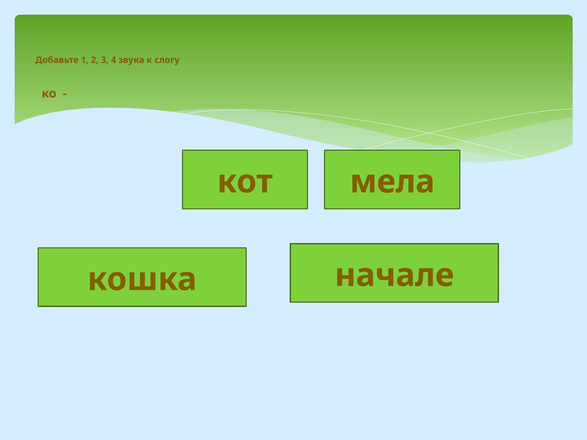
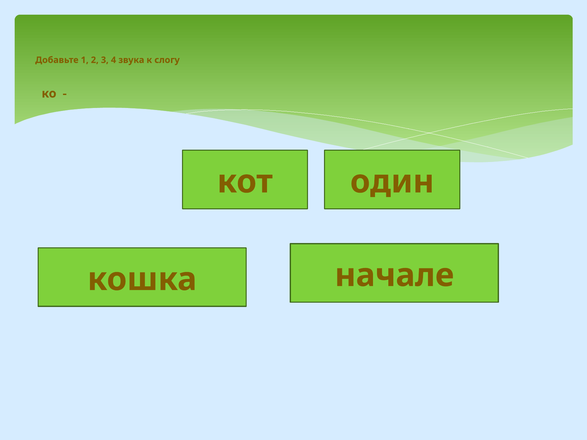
мела: мела -> один
